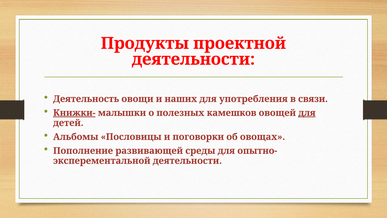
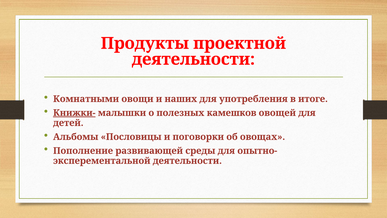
Деятельность: Деятельность -> Комнатными
связи: связи -> итоге
для at (307, 113) underline: present -> none
